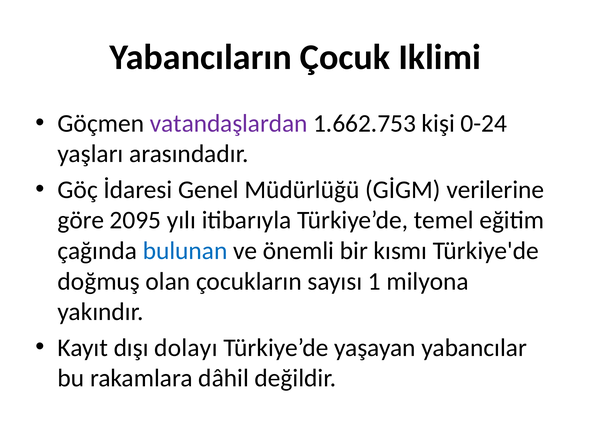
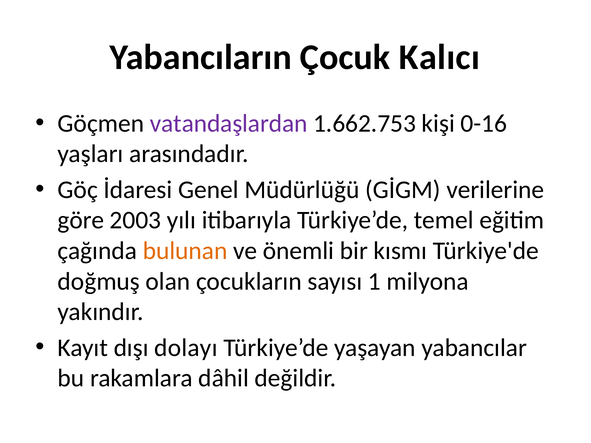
Iklimi: Iklimi -> Kalıcı
0-24: 0-24 -> 0-16
2095: 2095 -> 2003
bulunan colour: blue -> orange
